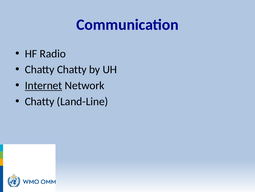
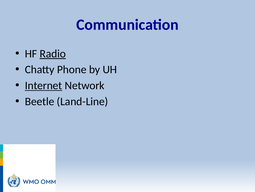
Radio underline: none -> present
Chatty Chatty: Chatty -> Phone
Chatty at (40, 101): Chatty -> Beetle
